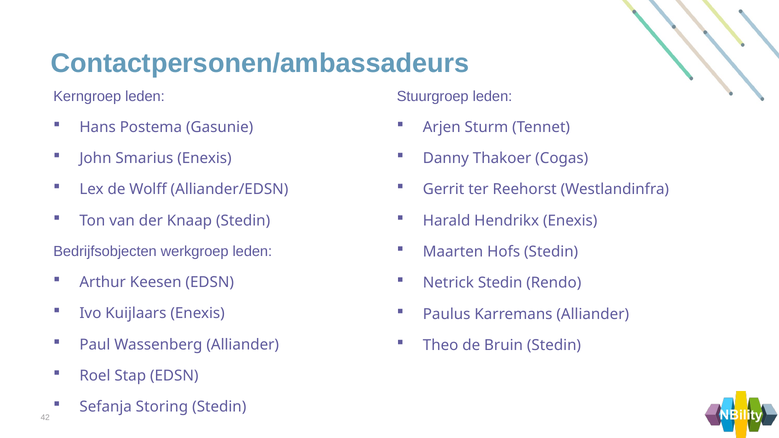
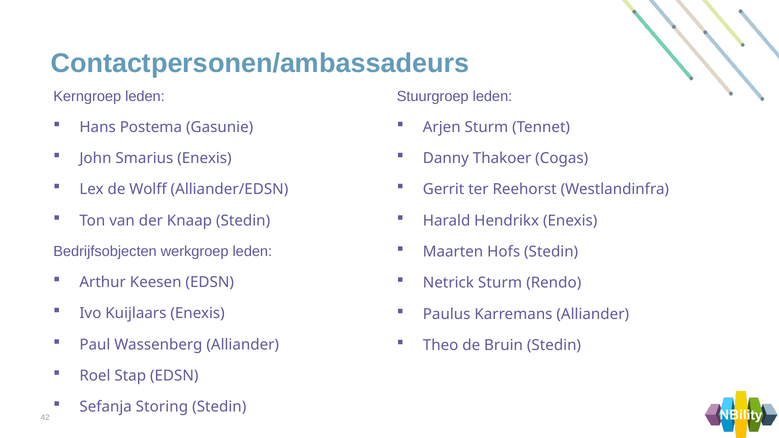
Netrick Stedin: Stedin -> Sturm
